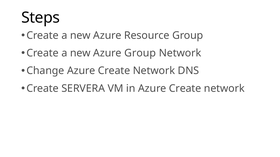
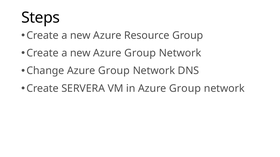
Change Azure Create: Create -> Group
in Azure Create: Create -> Group
